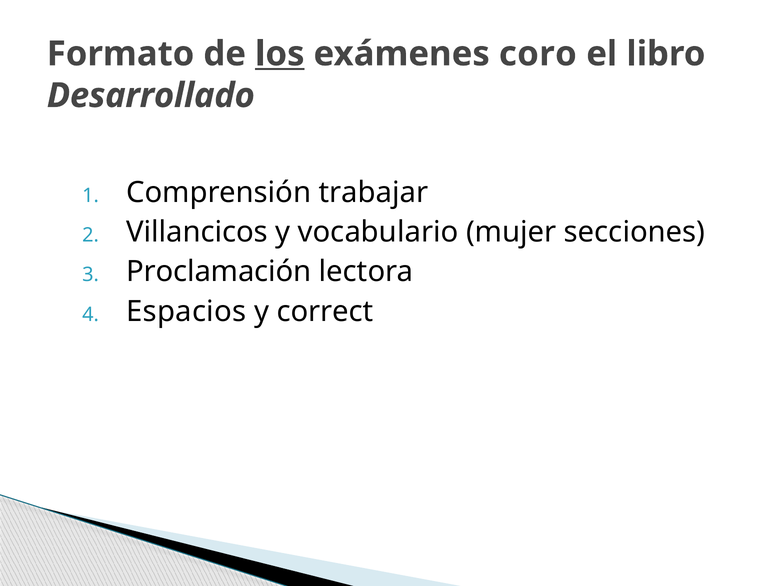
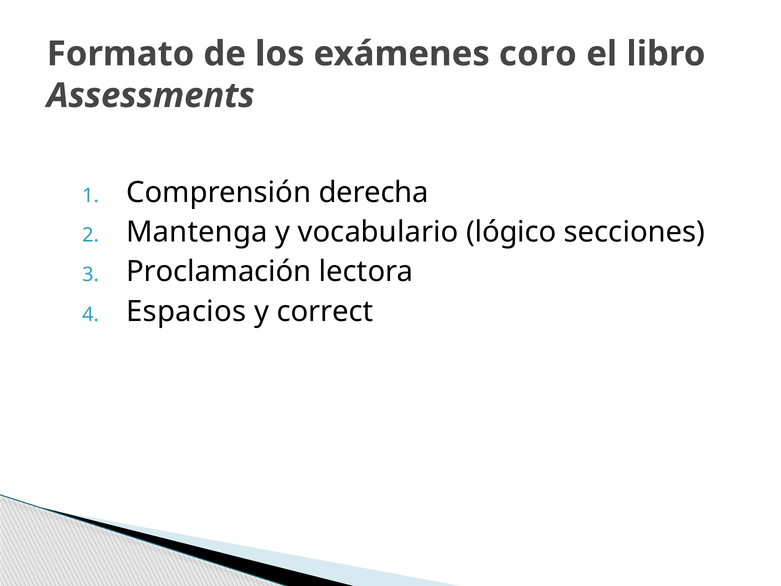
los underline: present -> none
Desarrollado: Desarrollado -> Assessments
trabajar: trabajar -> derecha
Villancicos: Villancicos -> Mantenga
mujer: mujer -> lógico
